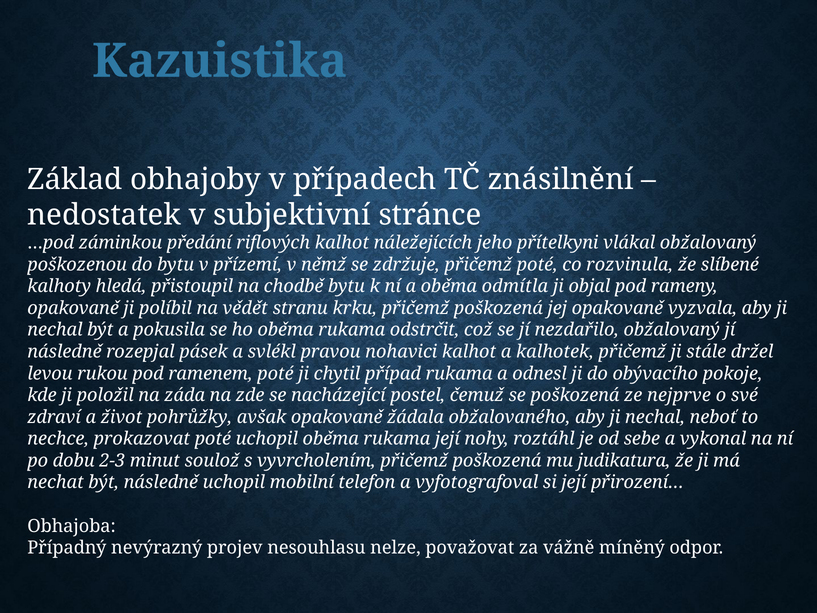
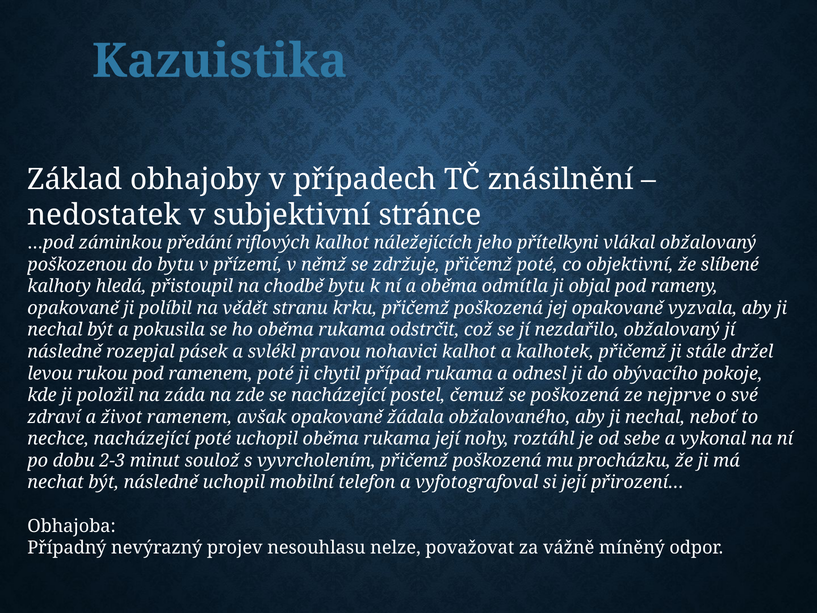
rozvinula: rozvinula -> objektivní
život pohrůžky: pohrůžky -> ramenem
nechce prokazovat: prokazovat -> nacházející
judikatura: judikatura -> procházku
